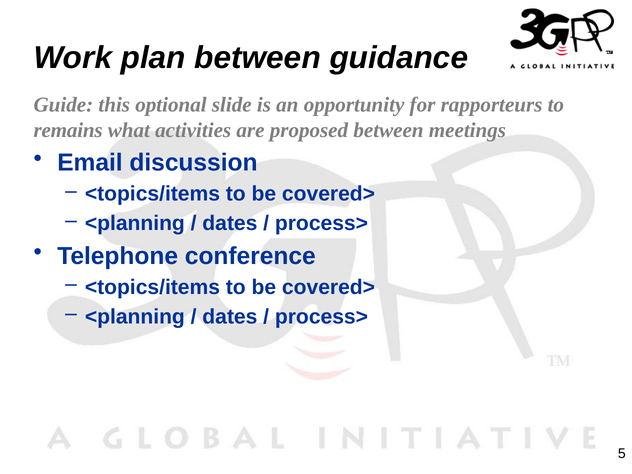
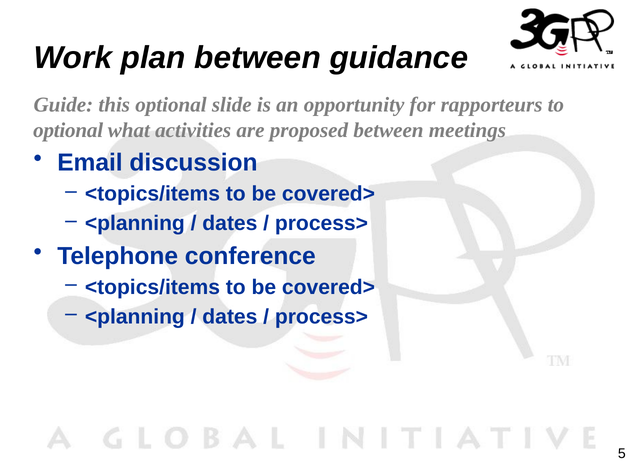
remains at (68, 130): remains -> optional
